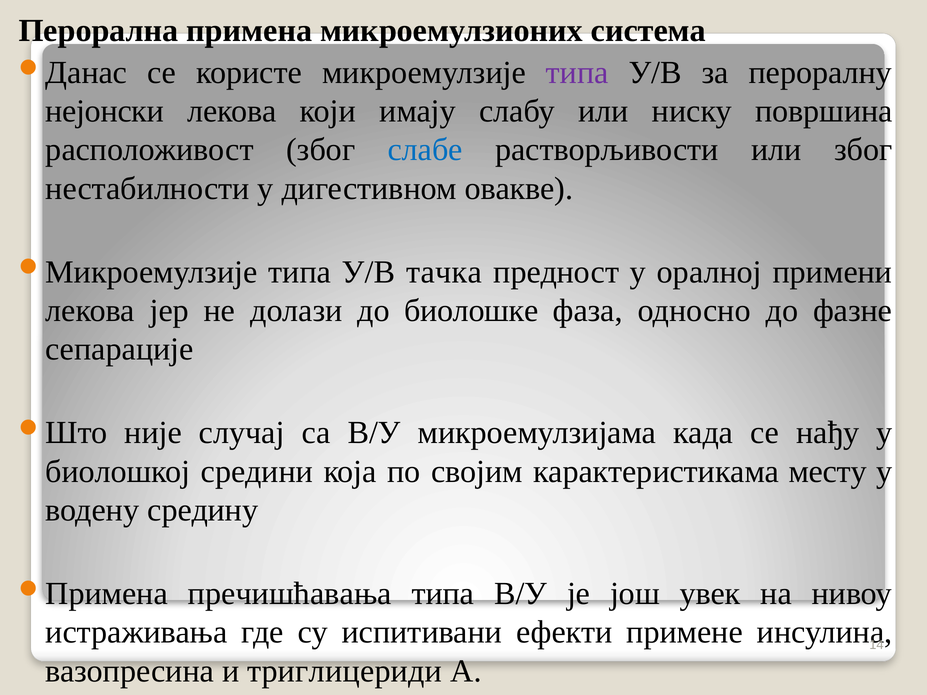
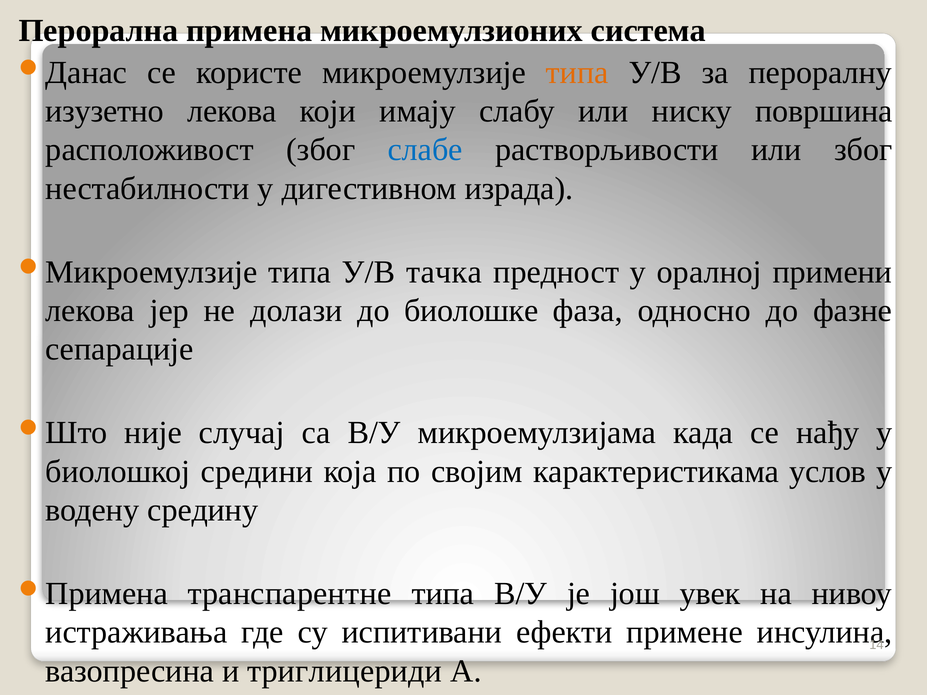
типа at (577, 73) colour: purple -> orange
нејонски: нејонски -> изузетно
овакве: овакве -> израда
месту: месту -> услов
пречишћавања: пречишћавања -> транспарентне
